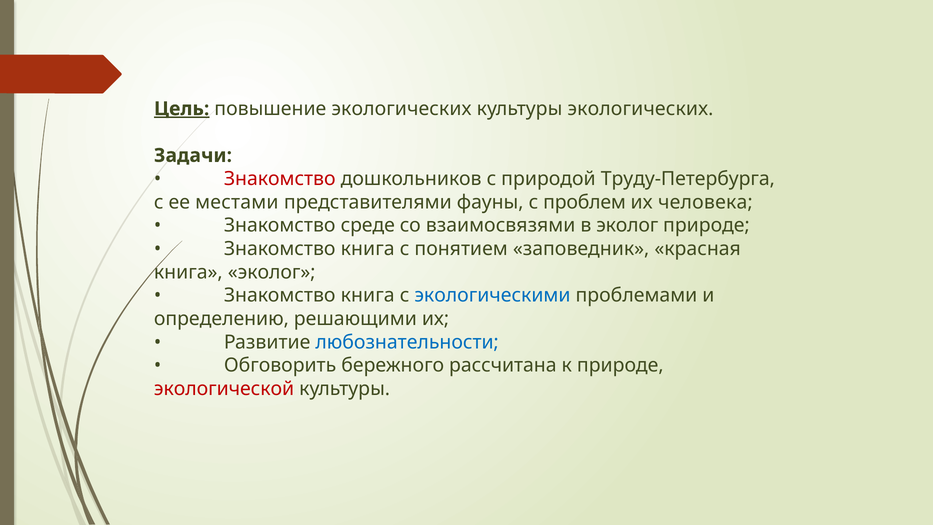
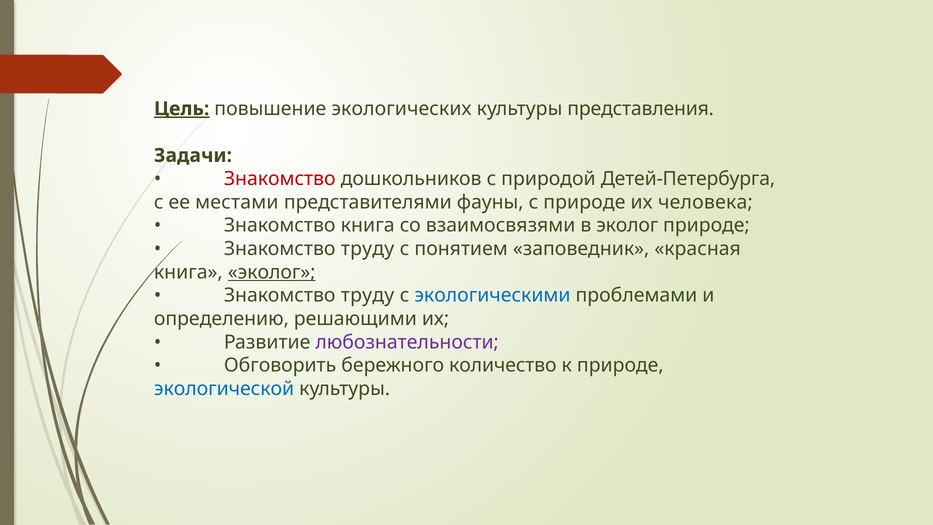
культуры экологических: экологических -> представления
Труду-Петербурга: Труду-Петербурга -> Детей-Петербурга
с проблем: проблем -> природе
Знакомство среде: среде -> книга
книга at (368, 249): книга -> труду
эколог at (272, 272) underline: none -> present
книга at (368, 295): книга -> труду
любознательности colour: blue -> purple
рассчитана: рассчитана -> количество
экологической colour: red -> blue
